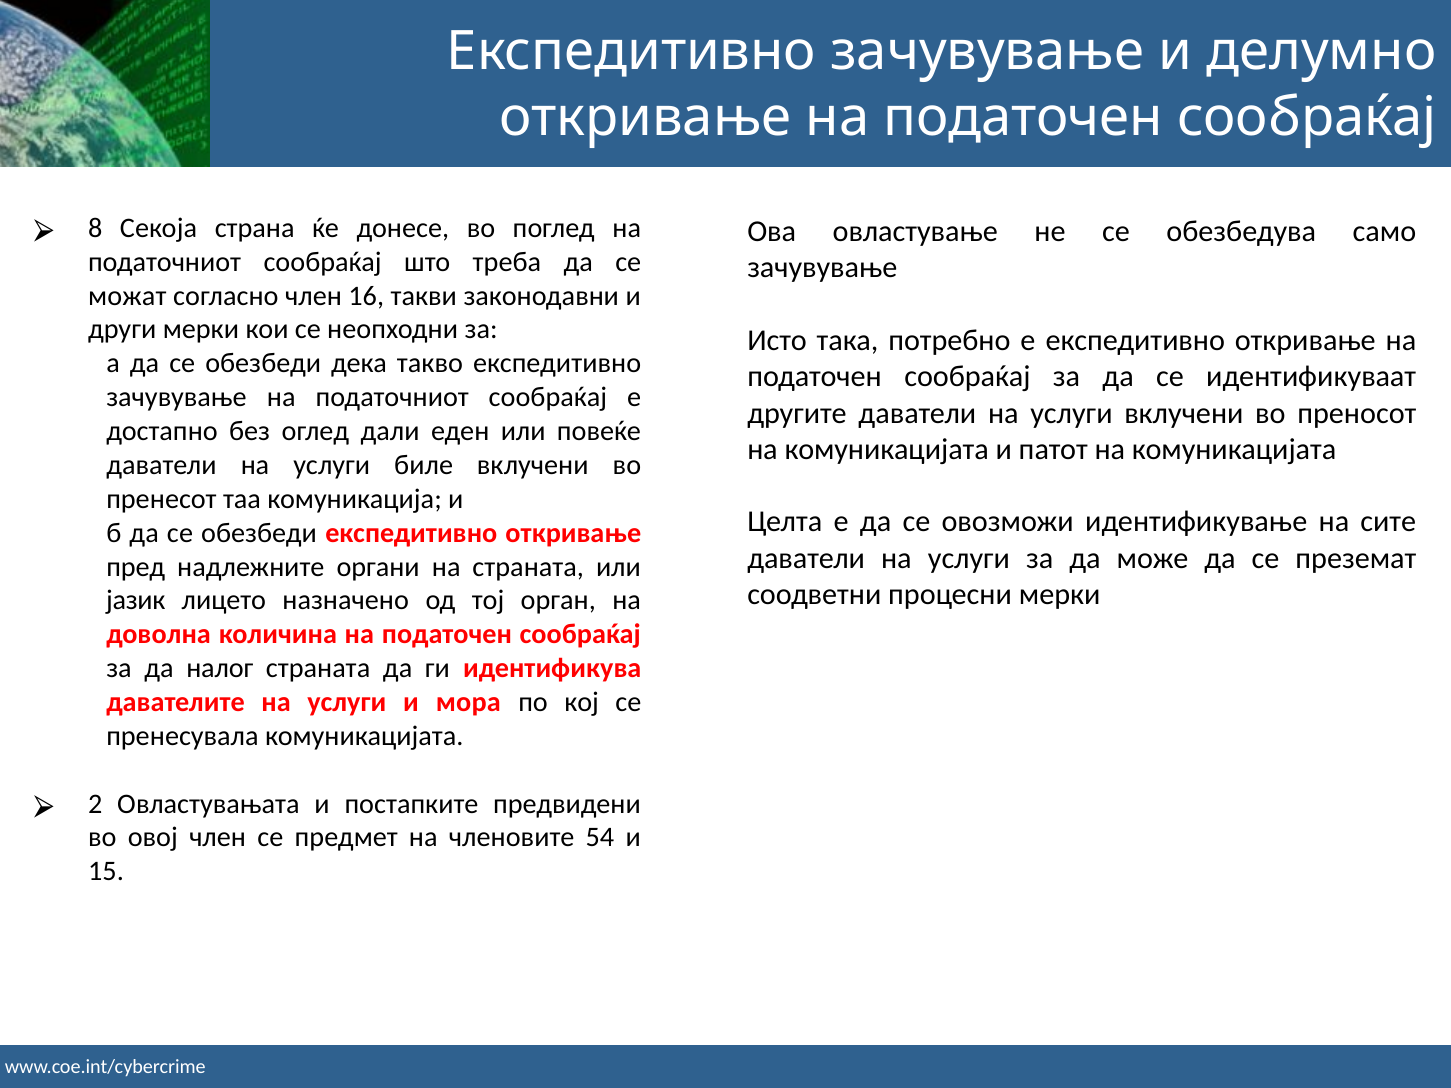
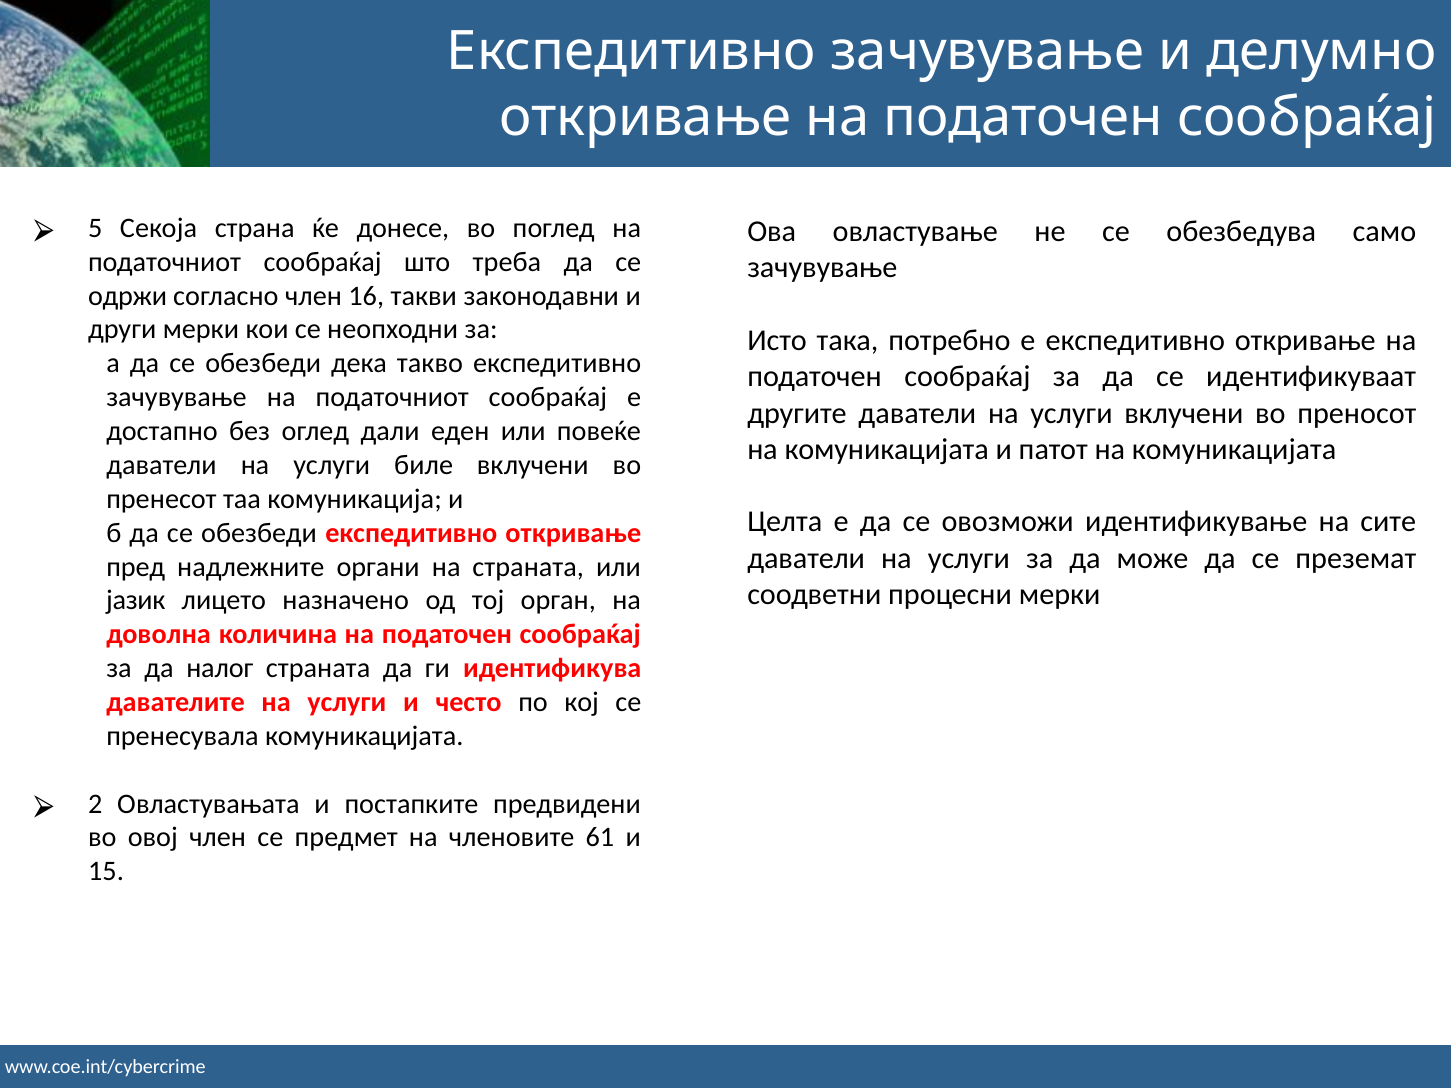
8: 8 -> 5
можат: можат -> одржи
мора: мора -> често
54: 54 -> 61
